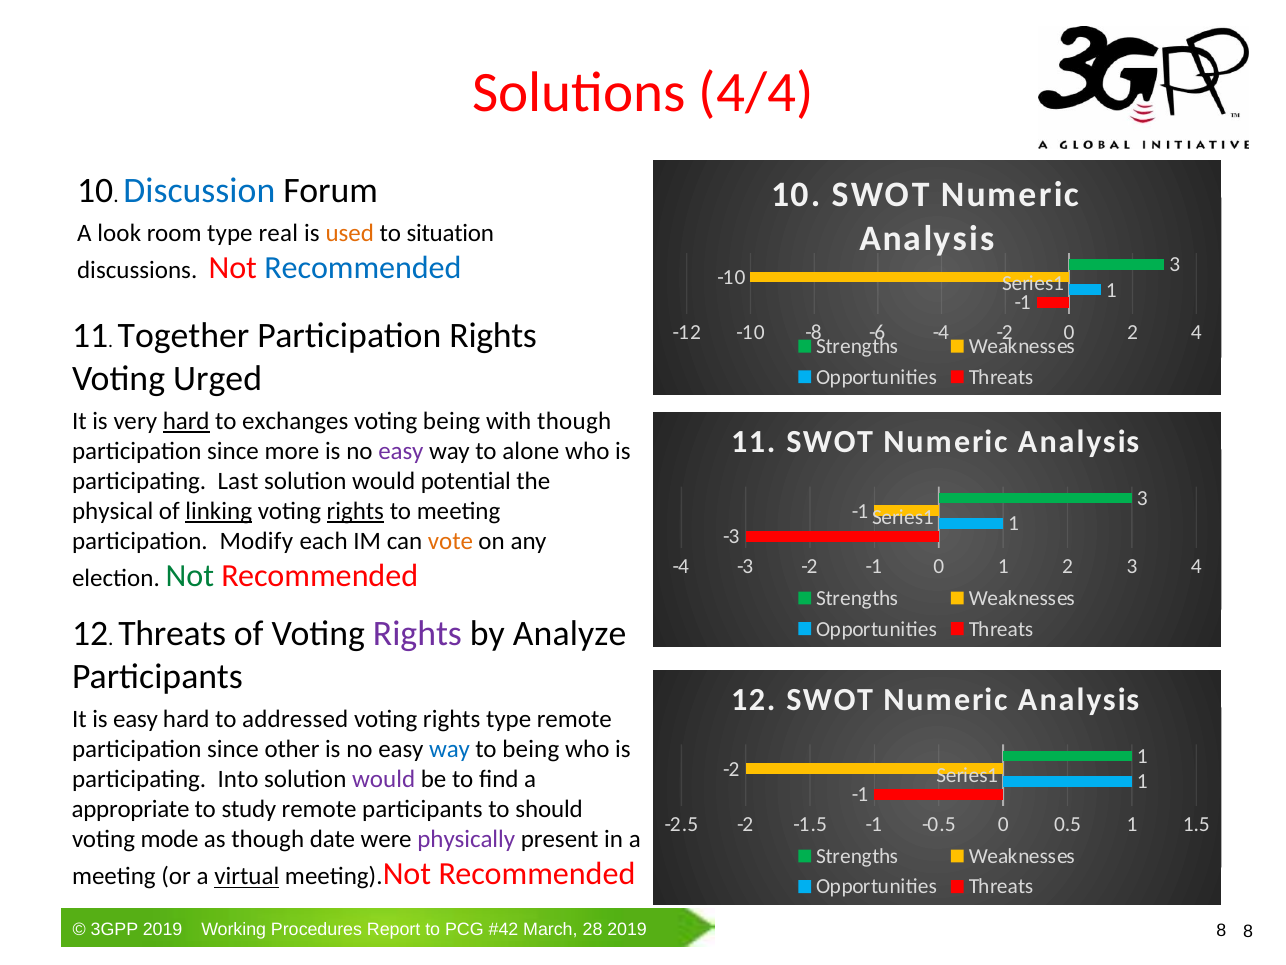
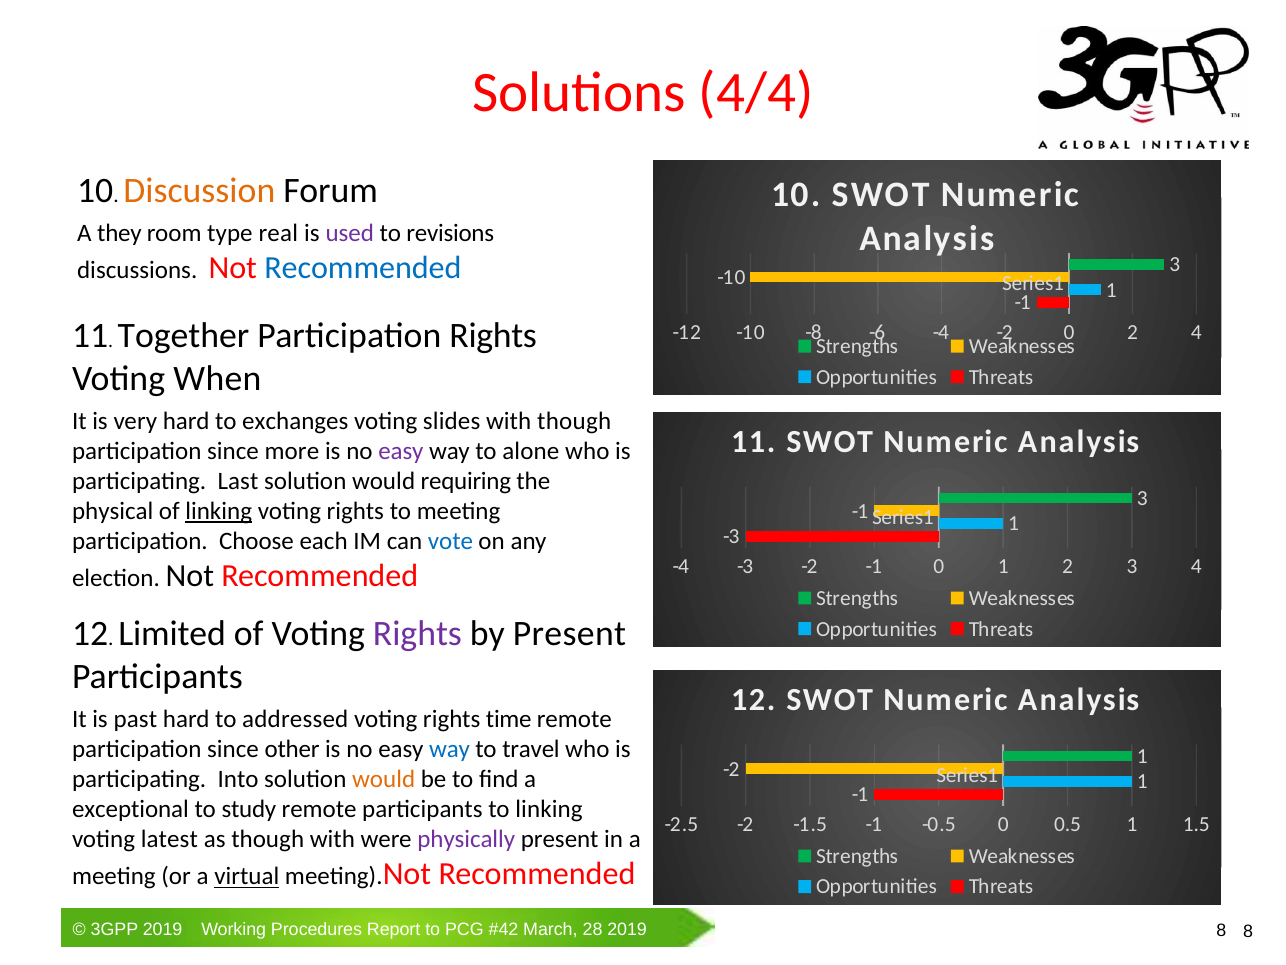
Discussion colour: blue -> orange
look: look -> they
used colour: orange -> purple
situation: situation -> revisions
Urged: Urged -> When
hard at (186, 421) underline: present -> none
voting being: being -> slides
potential: potential -> requiring
rights at (355, 511) underline: present -> none
Modify: Modify -> Choose
vote colour: orange -> blue
Not at (190, 576) colour: green -> black
Threats at (172, 634): Threats -> Limited
by Analyze: Analyze -> Present
is easy: easy -> past
rights type: type -> time
to being: being -> travel
would at (384, 779) colour: purple -> orange
appropriate: appropriate -> exceptional
to should: should -> linking
mode: mode -> latest
though date: date -> with
